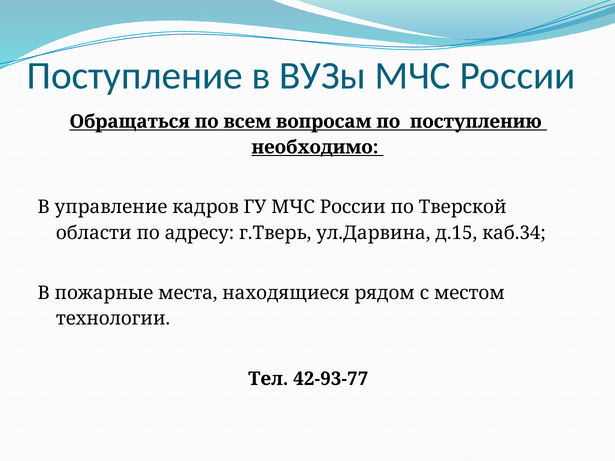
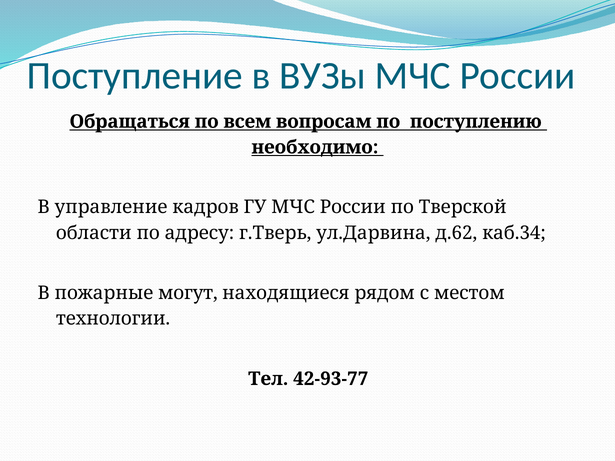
д.15: д.15 -> д.62
места: места -> могут
